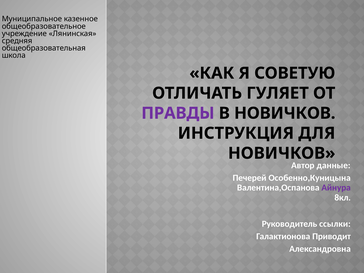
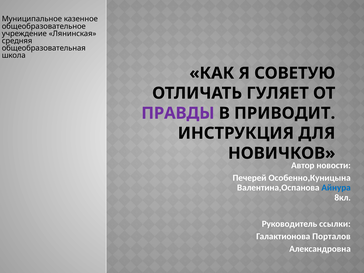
В НОВИЧКОВ: НОВИЧКОВ -> ПРИВОДИТ
данные: данные -> новости
Айнура colour: purple -> blue
Приводит: Приводит -> Порталов
